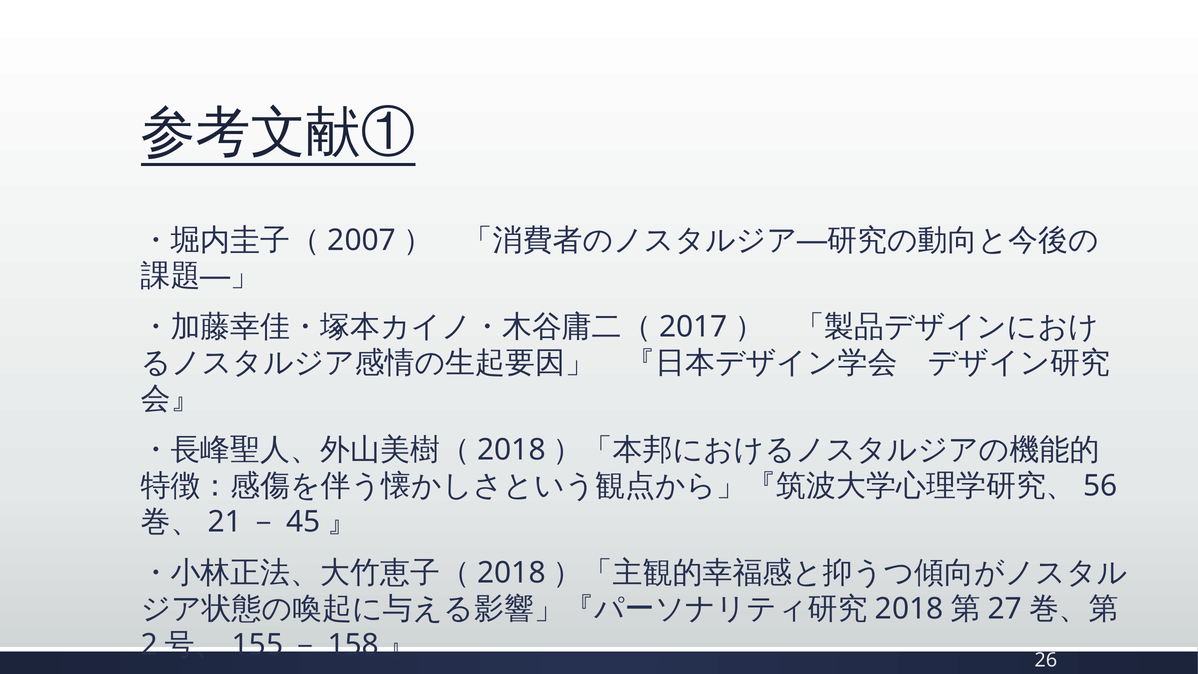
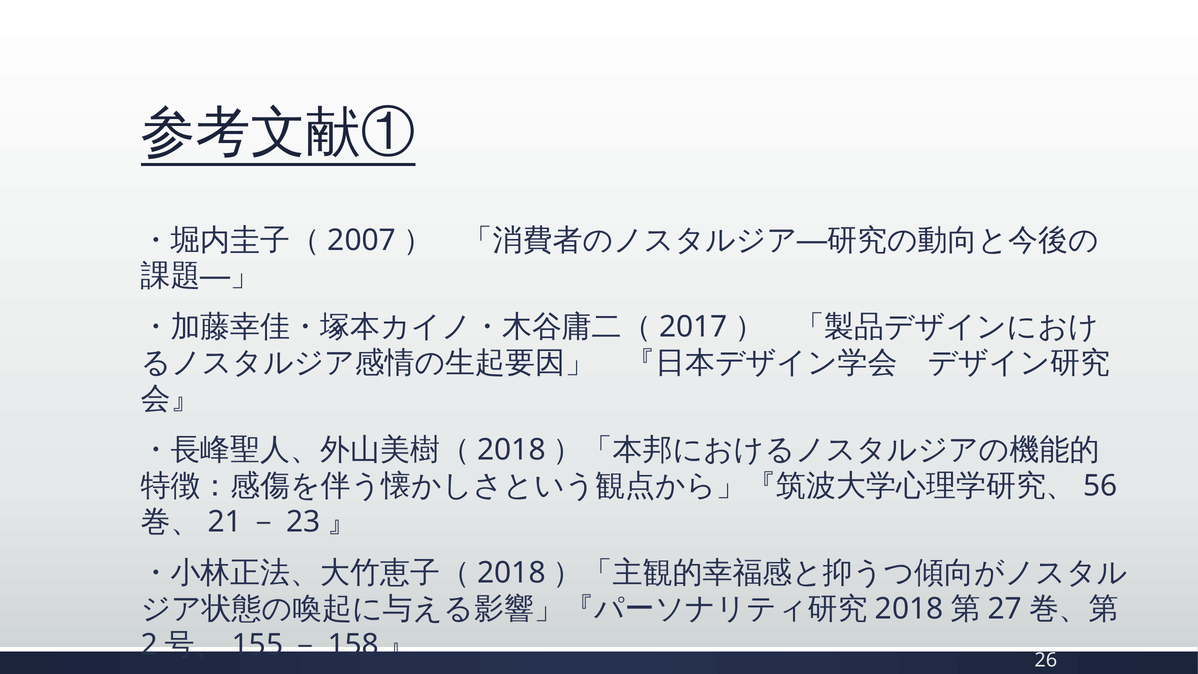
45: 45 -> 23
